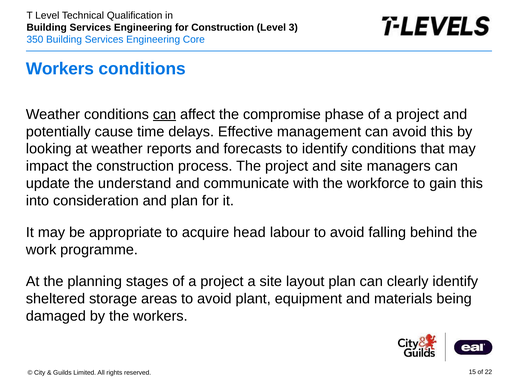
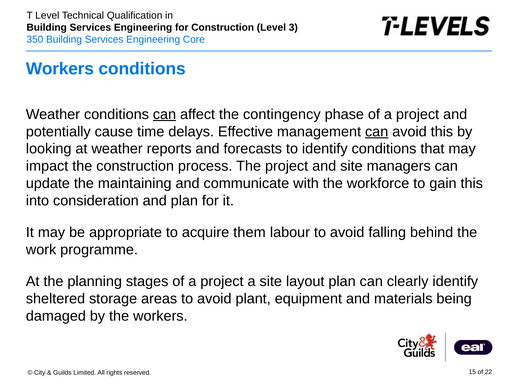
compromise: compromise -> contingency
can at (377, 131) underline: none -> present
understand: understand -> maintaining
head: head -> them
